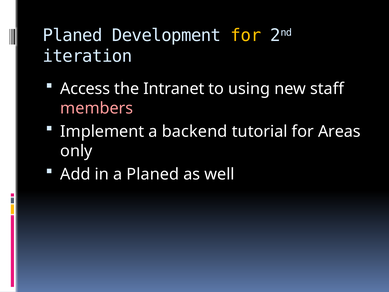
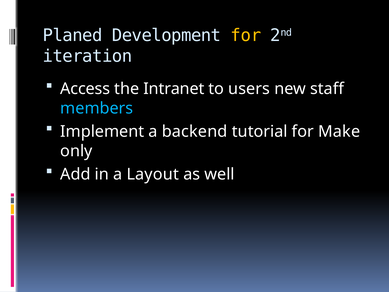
using: using -> users
members colour: pink -> light blue
Areas: Areas -> Make
a Planed: Planed -> Layout
